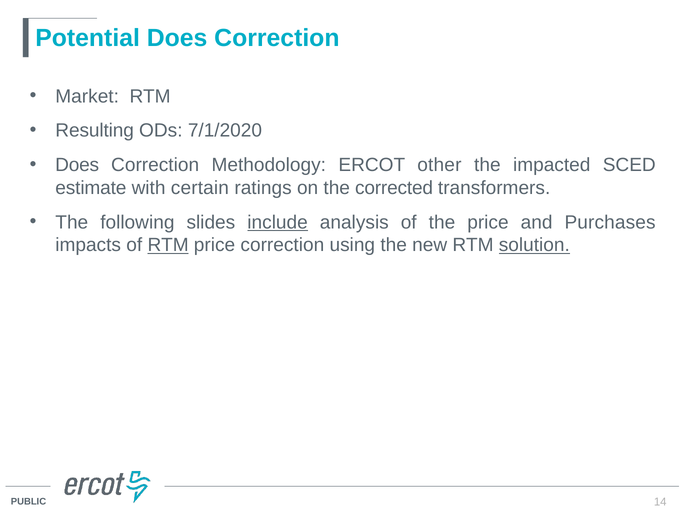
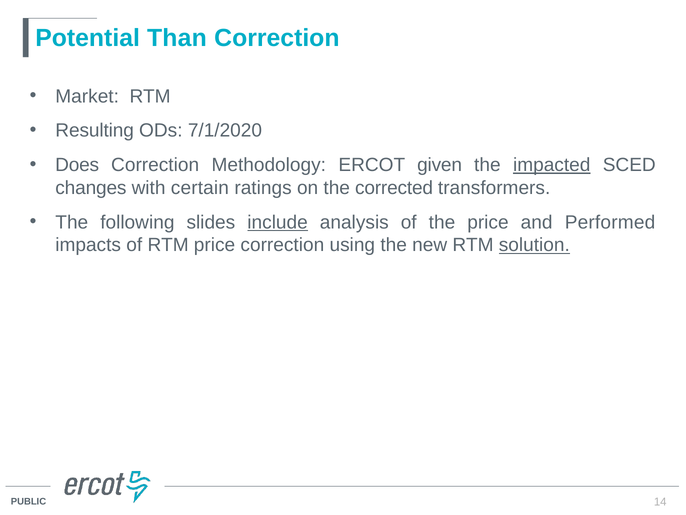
Potential Does: Does -> Than
other: other -> given
impacted underline: none -> present
estimate: estimate -> changes
Purchases: Purchases -> Performed
RTM at (168, 245) underline: present -> none
